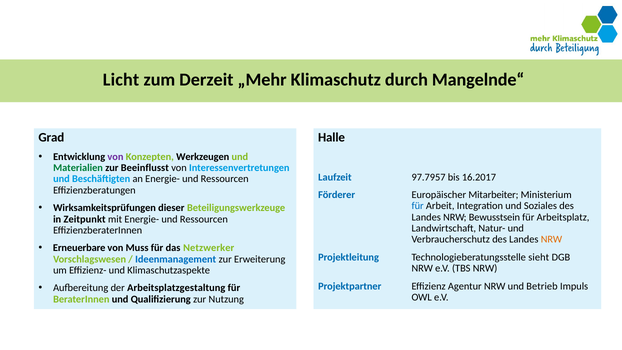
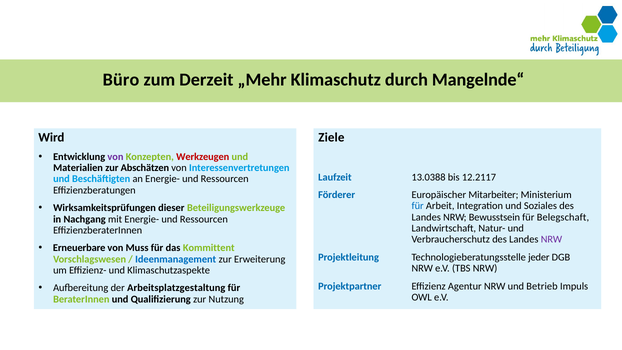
Licht: Licht -> Büro
Grad: Grad -> Wird
Halle: Halle -> Ziele
Werkzeugen colour: black -> red
Materialien colour: green -> black
Beeinflusst: Beeinflusst -> Abschätzen
97.7957: 97.7957 -> 13.0388
16.2017: 16.2017 -> 12.2117
Arbeitsplatz: Arbeitsplatz -> Belegschaft
Zeitpunkt: Zeitpunkt -> Nachgang
NRW at (551, 239) colour: orange -> purple
Netzwerker: Netzwerker -> Kommittent
sieht: sieht -> jeder
